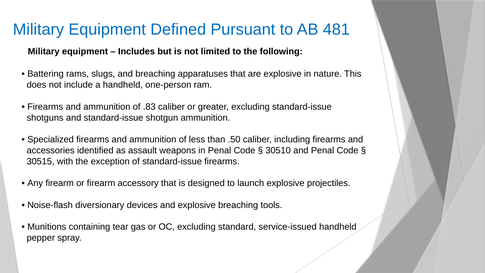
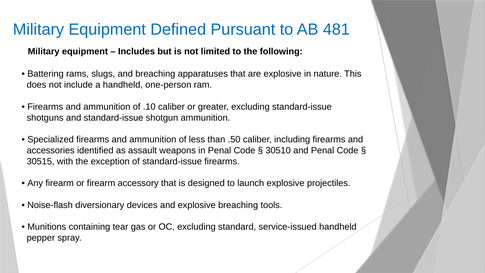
.83: .83 -> .10
